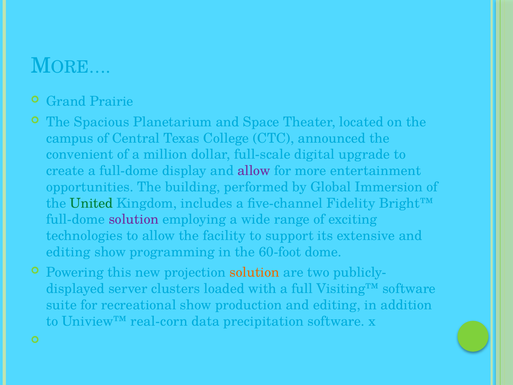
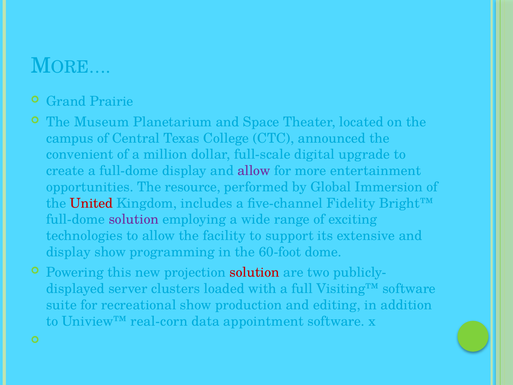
Spacious: Spacious -> Museum
building: building -> resource
United colour: green -> red
editing at (68, 252): editing -> display
solution at (255, 272) colour: orange -> red
precipitation: precipitation -> appointment
